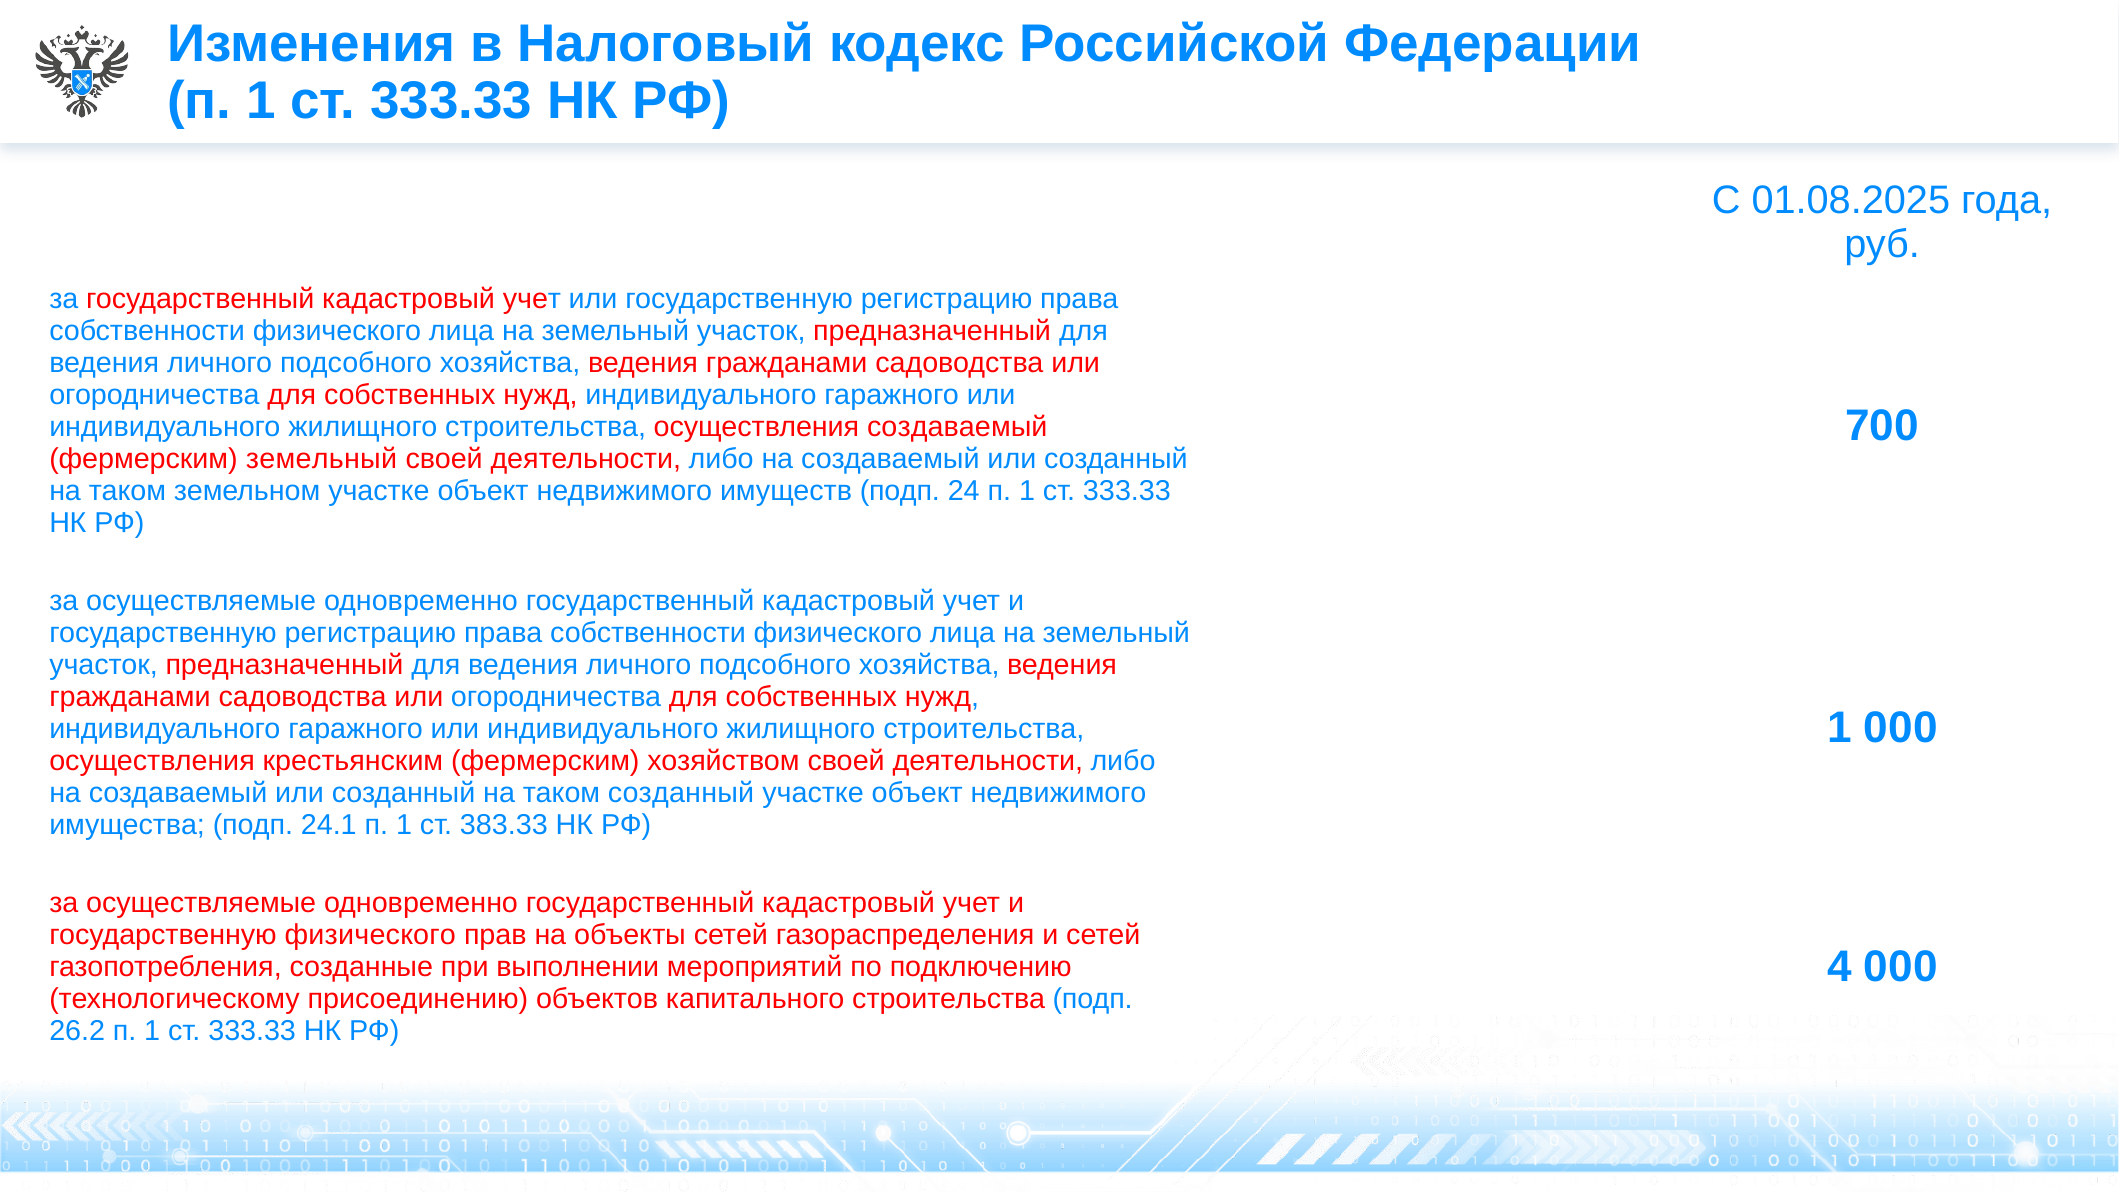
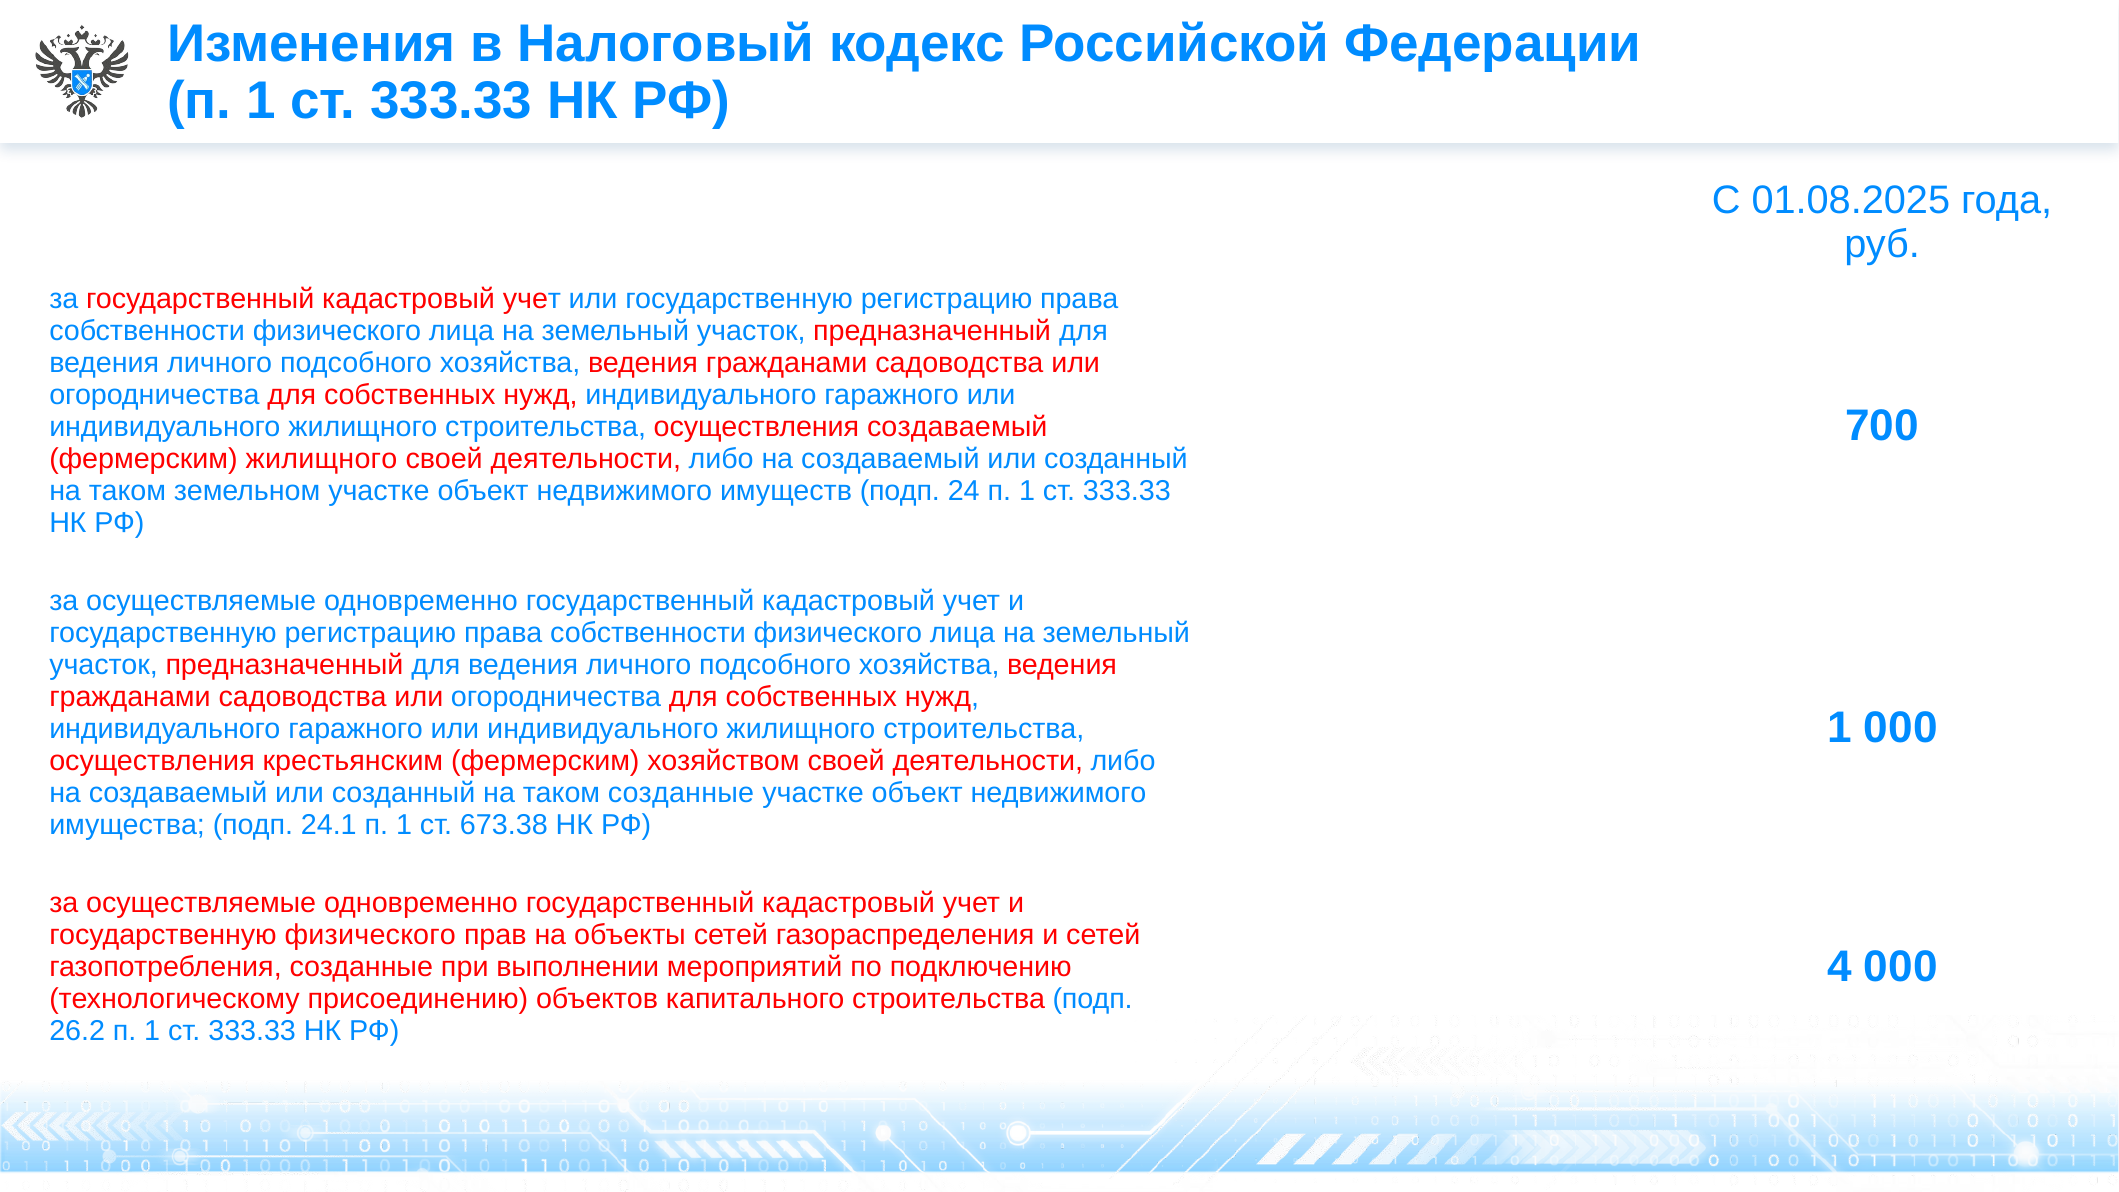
фермерским земельный: земельный -> жилищного
таком созданный: созданный -> созданные
383.33: 383.33 -> 673.38
